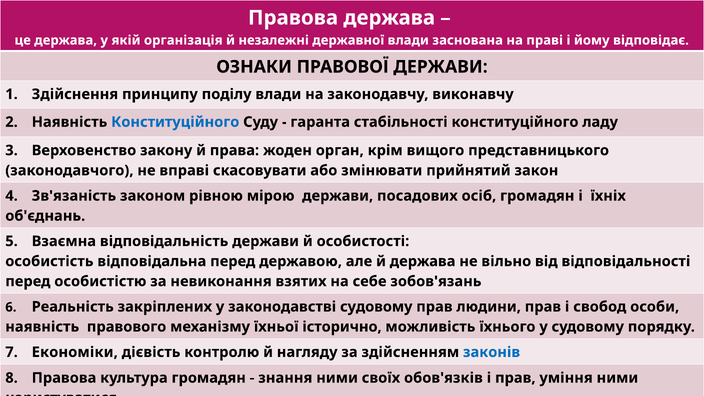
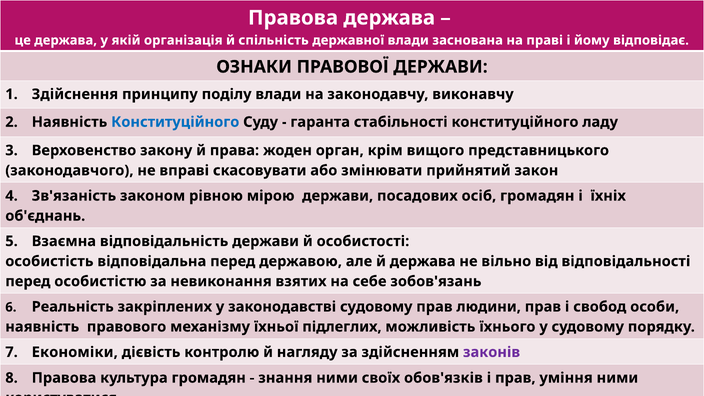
незалежні: незалежні -> спільність
історично: історично -> підлеглих
законів colour: blue -> purple
